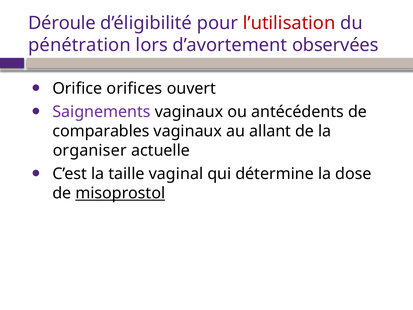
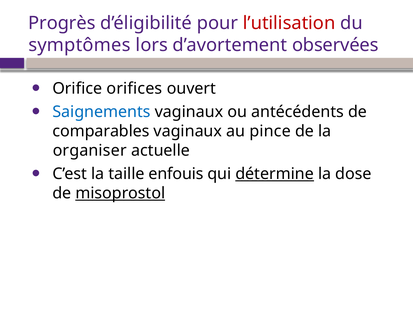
Déroule: Déroule -> Progrès
pénétration: pénétration -> symptômes
Saignements colour: purple -> blue
allant: allant -> pince
vaginal: vaginal -> enfouis
détermine underline: none -> present
